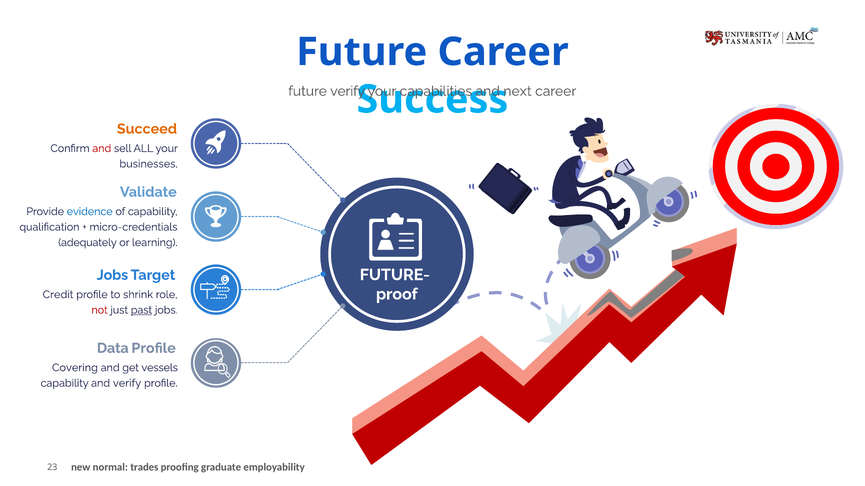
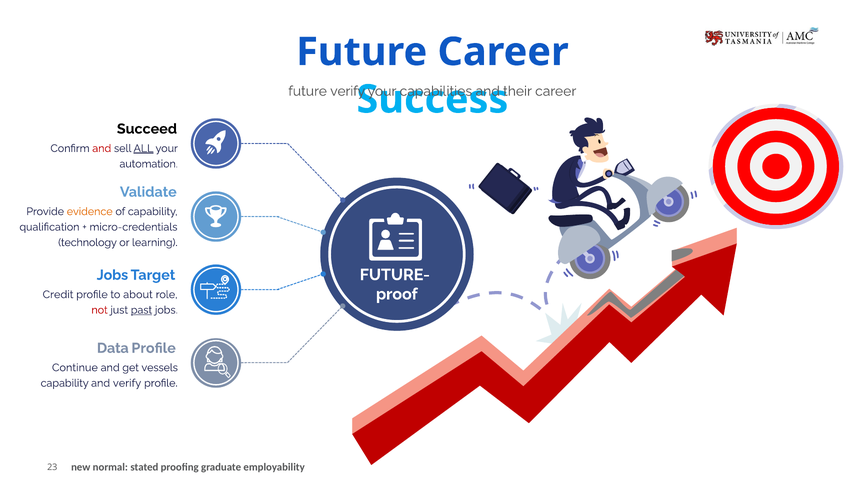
next: next -> their
Succeed colour: orange -> black
ALL underline: none -> present
businesses: businesses -> automation
evidence colour: blue -> orange
adequately: adequately -> technology
shrink: shrink -> about
Covering: Covering -> Continue
trades: trades -> stated
